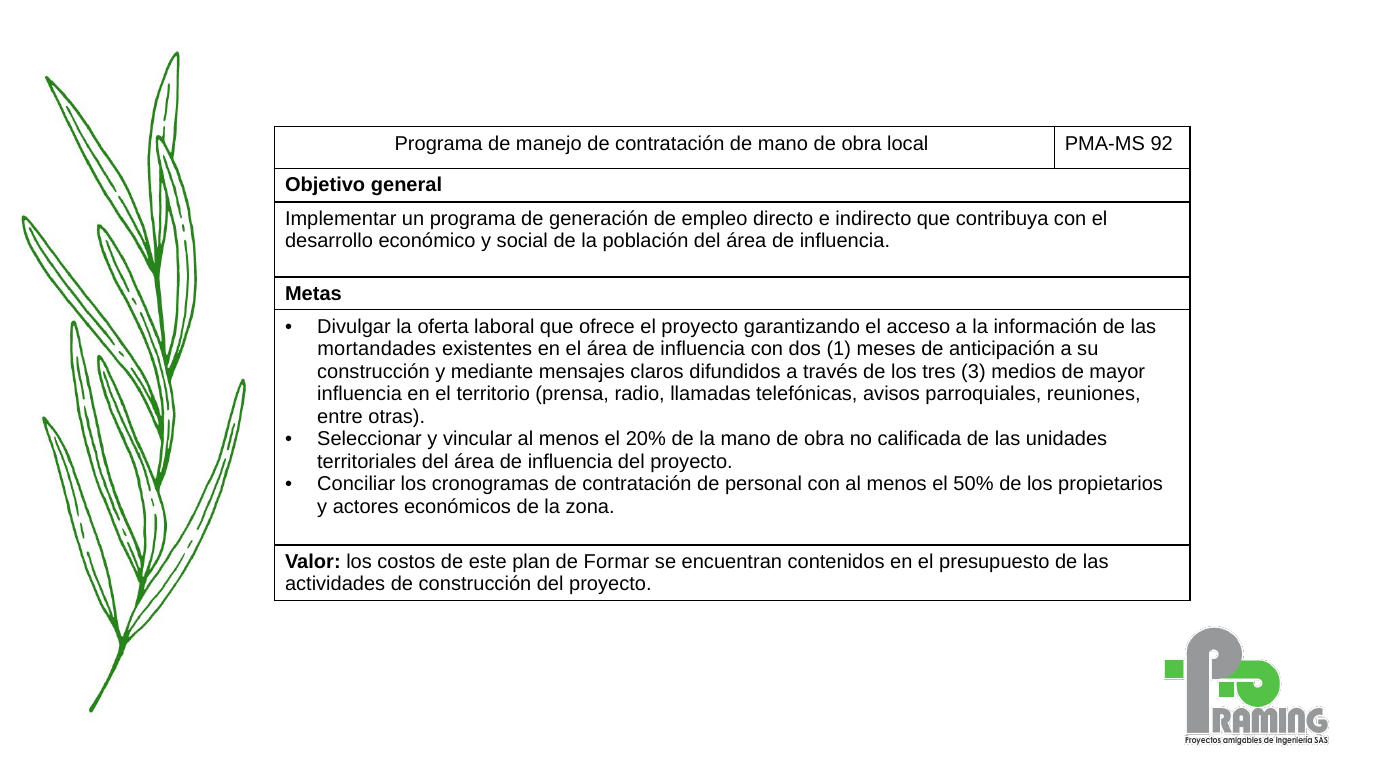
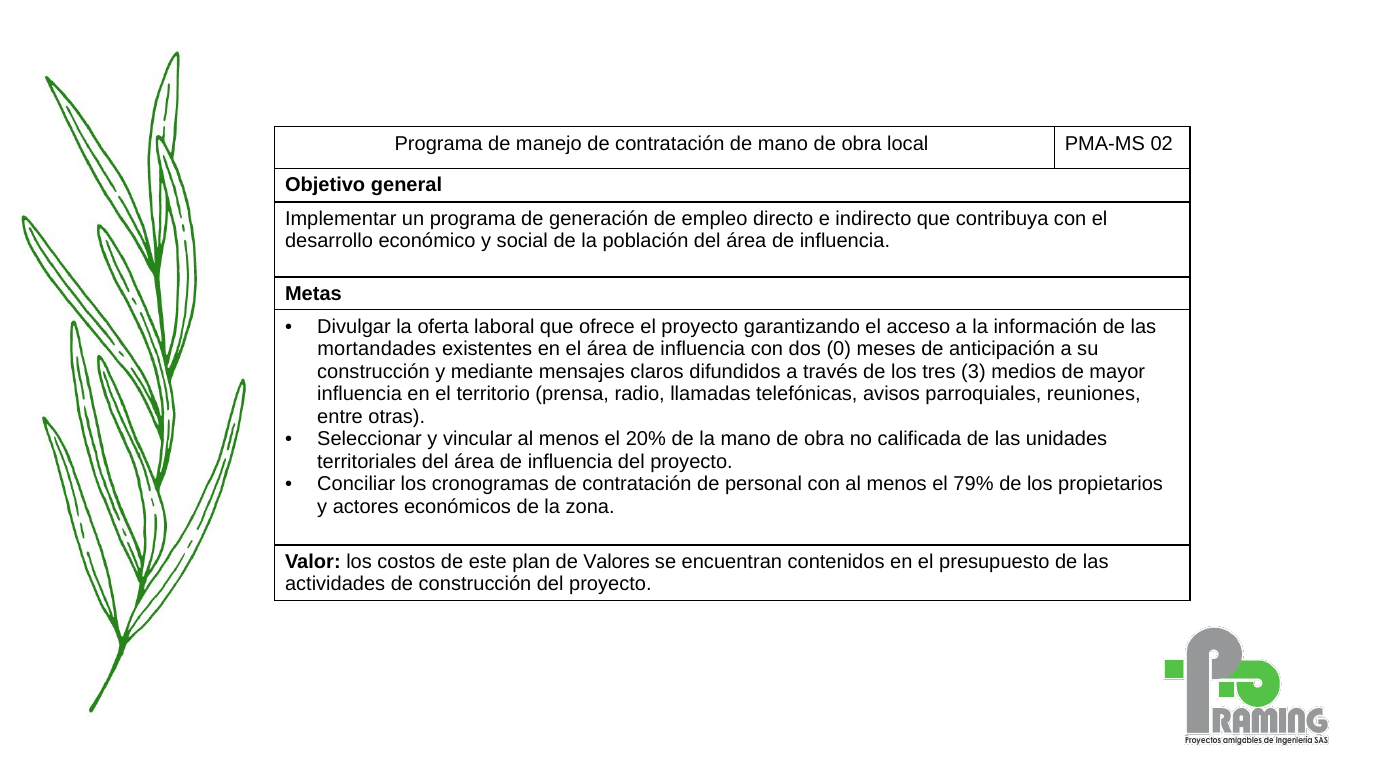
92: 92 -> 02
1: 1 -> 0
50%: 50% -> 79%
Formar: Formar -> Valores
